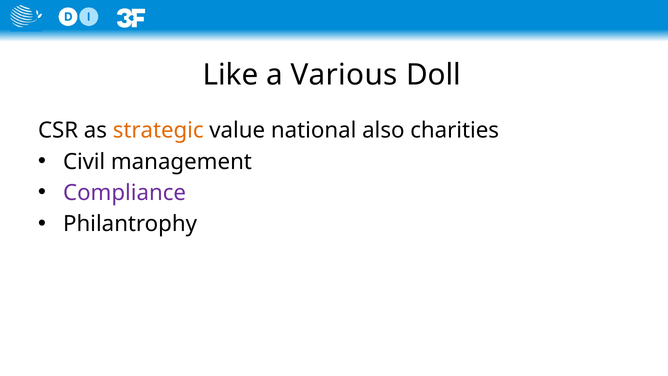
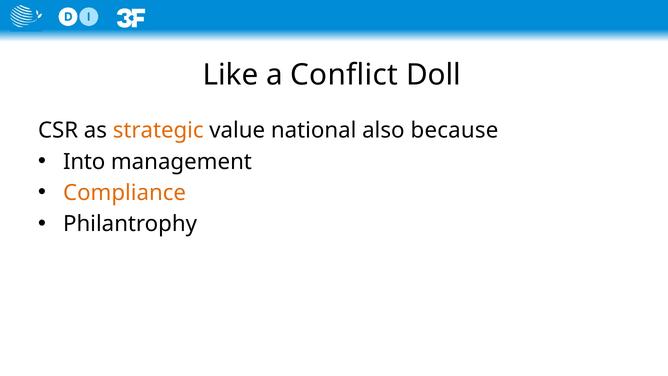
Various: Various -> Conflict
charities: charities -> because
Civil: Civil -> Into
Compliance colour: purple -> orange
